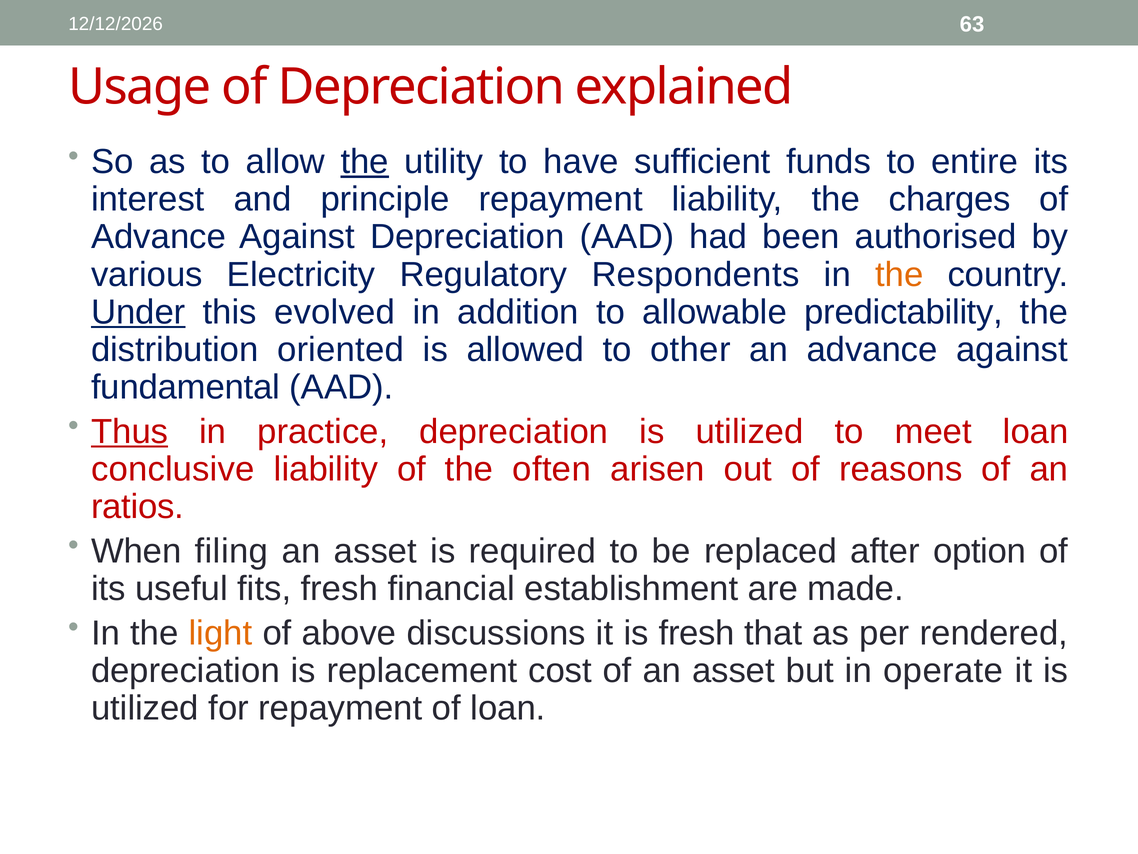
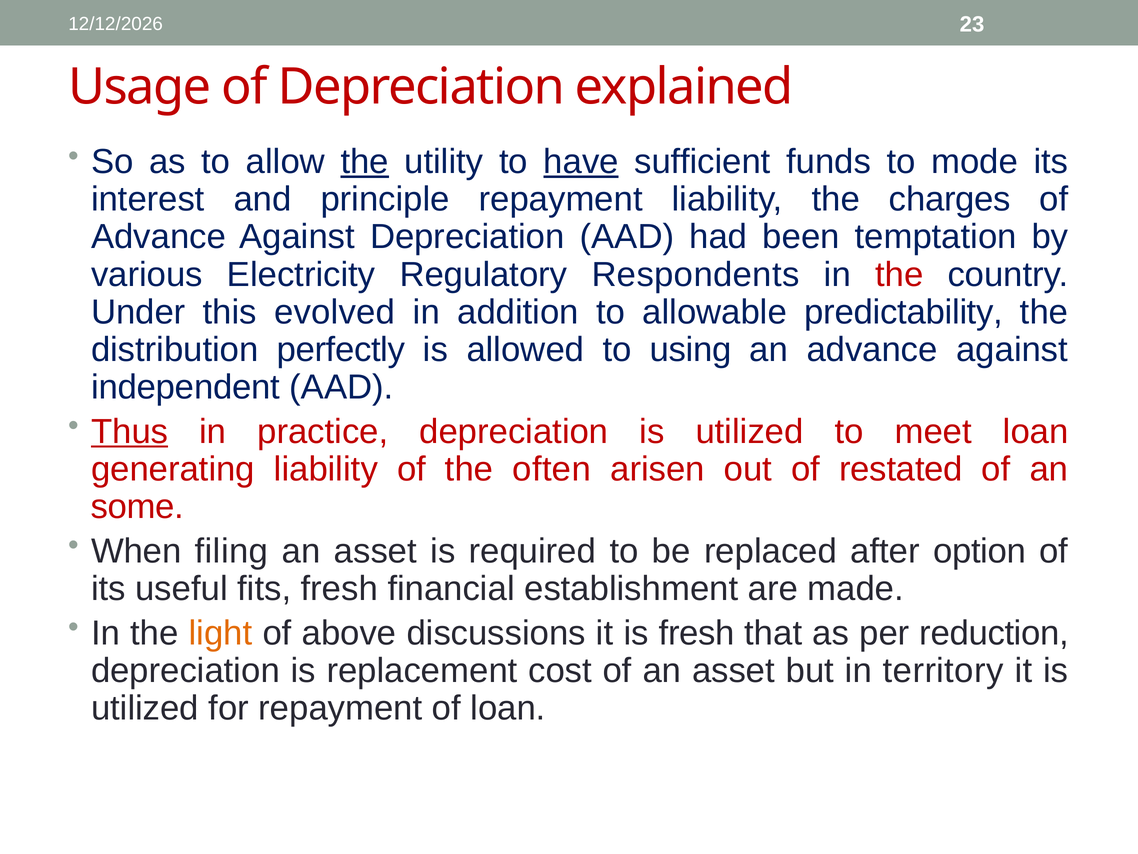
63: 63 -> 23
have underline: none -> present
entire: entire -> mode
authorised: authorised -> temptation
the at (899, 274) colour: orange -> red
Under underline: present -> none
oriented: oriented -> perfectly
other: other -> using
fundamental: fundamental -> independent
conclusive: conclusive -> generating
reasons: reasons -> restated
ratios: ratios -> some
rendered: rendered -> reduction
operate: operate -> territory
